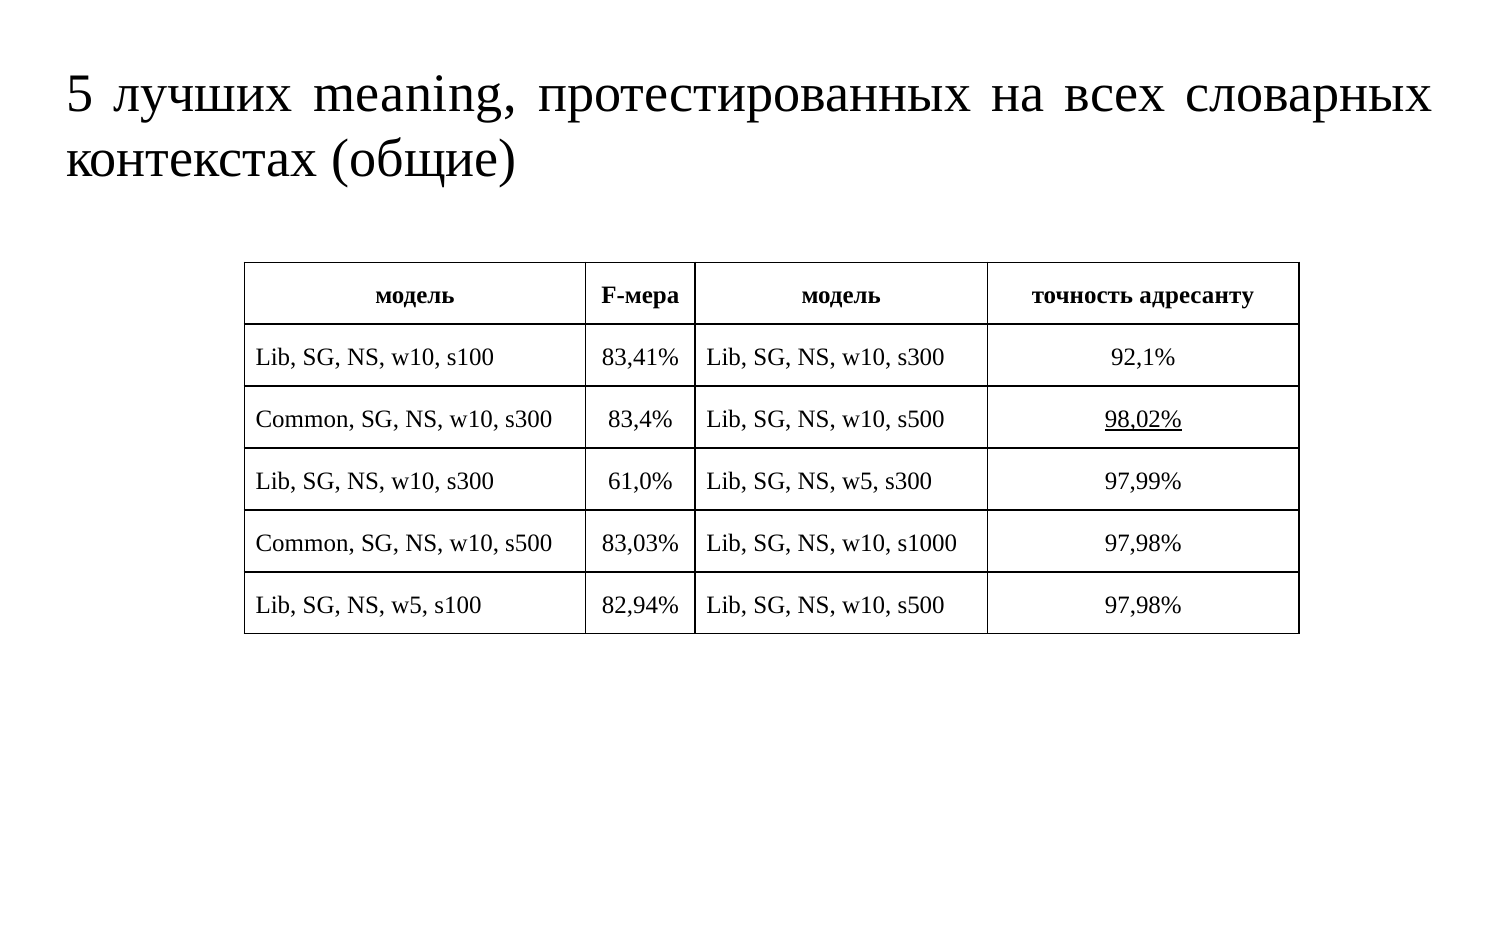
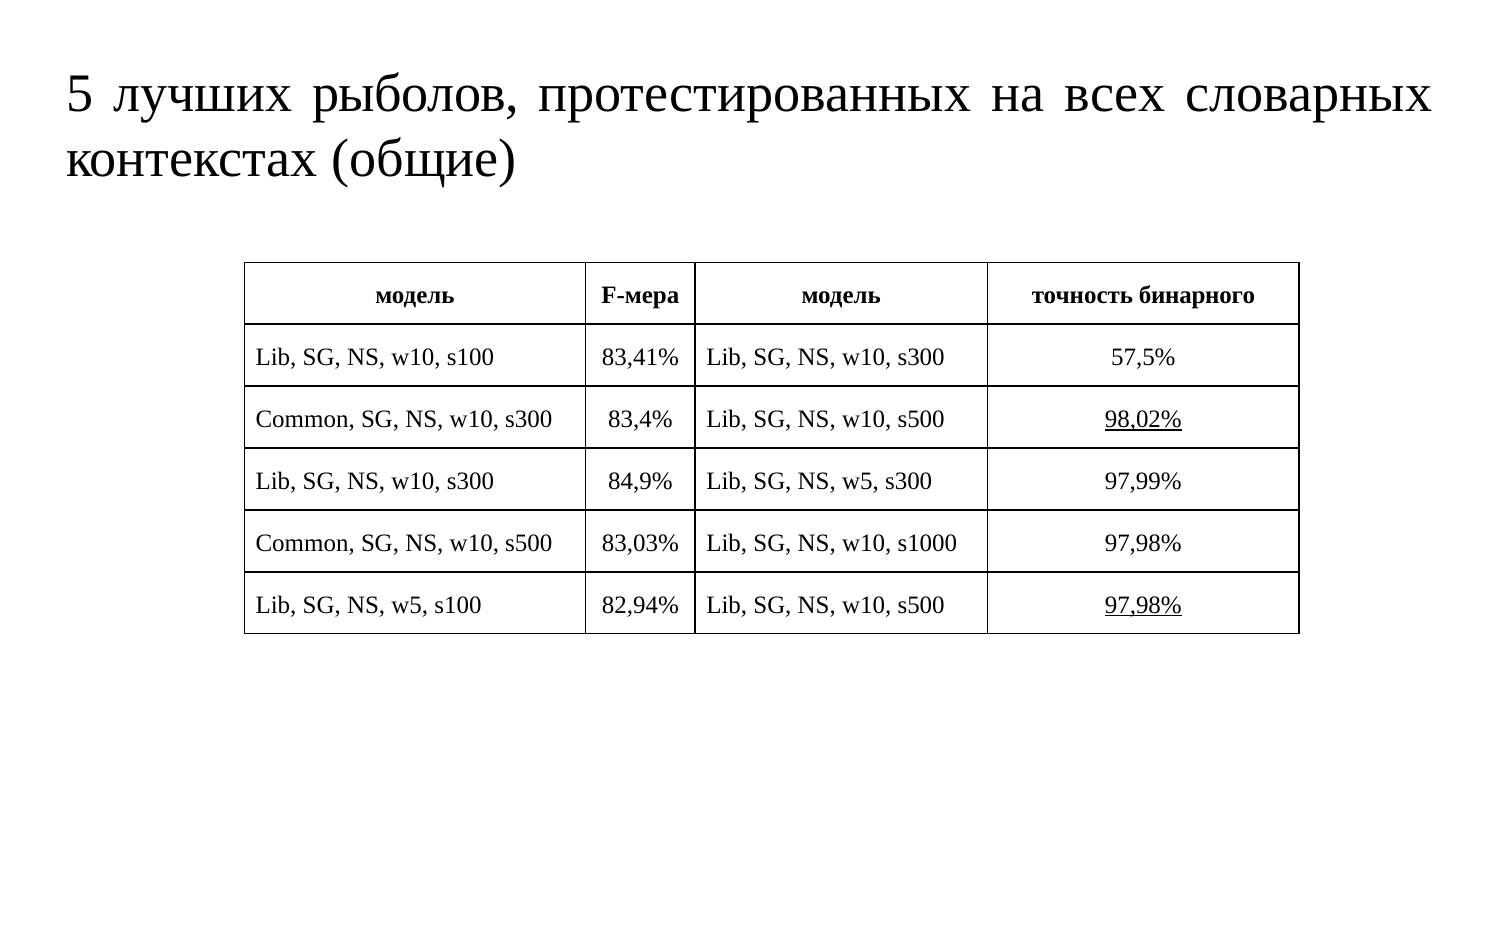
meaning: meaning -> рыболов
адресанту: адресанту -> бинарного
92,1%: 92,1% -> 57,5%
61,0%: 61,0% -> 84,9%
97,98% at (1143, 605) underline: none -> present
